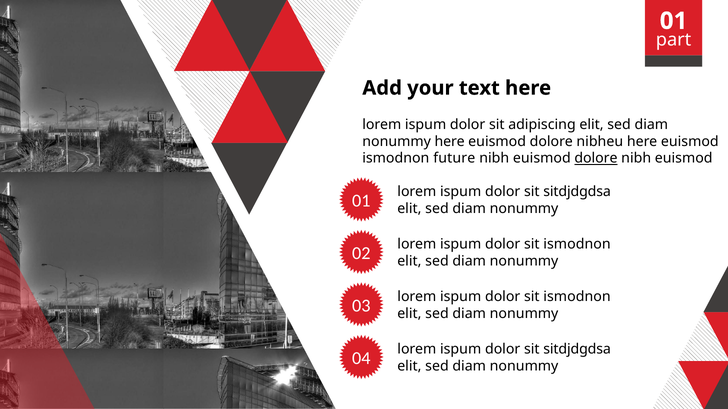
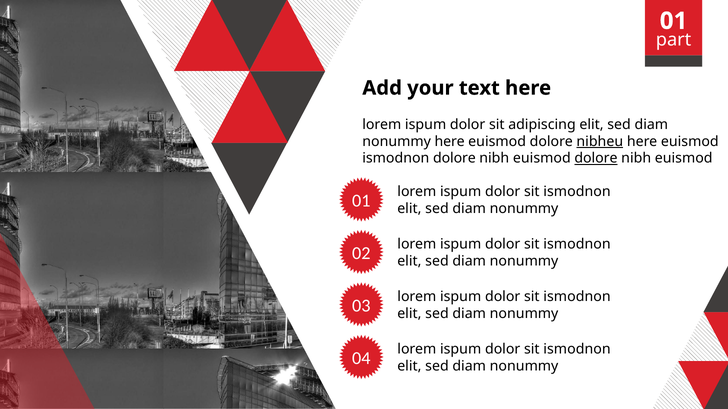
nibheu underline: none -> present
ismodnon future: future -> dolore
sitdjdgdsa at (577, 192): sitdjdgdsa -> ismodnon
sitdjdgdsa at (577, 350): sitdjdgdsa -> ismodnon
